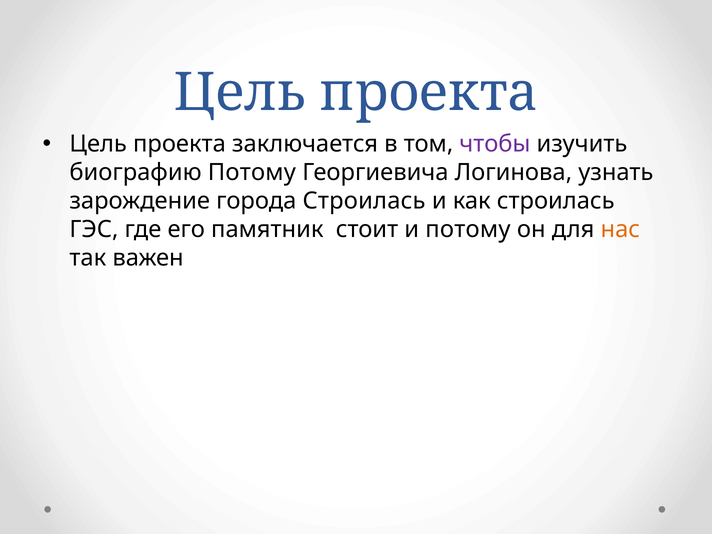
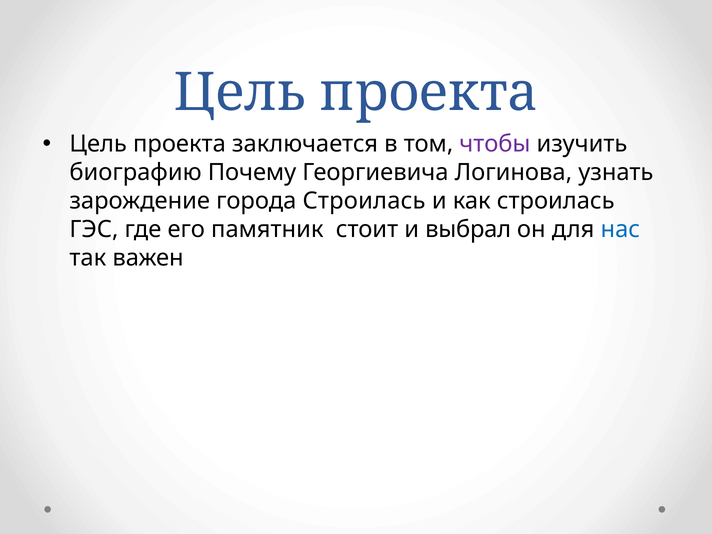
биографию Потому: Потому -> Почему
и потому: потому -> выбрал
нас colour: orange -> blue
